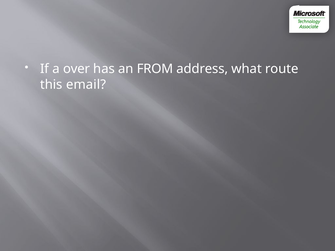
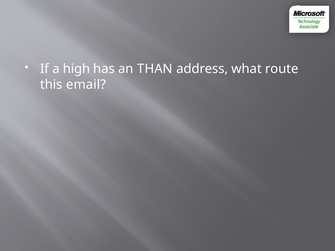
over: over -> high
FROM: FROM -> THAN
